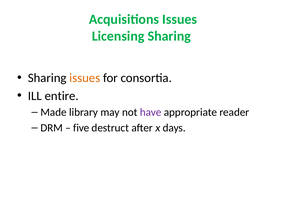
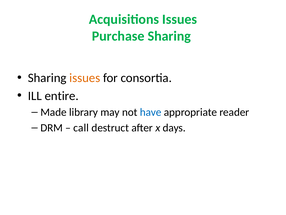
Licensing: Licensing -> Purchase
have colour: purple -> blue
five: five -> call
